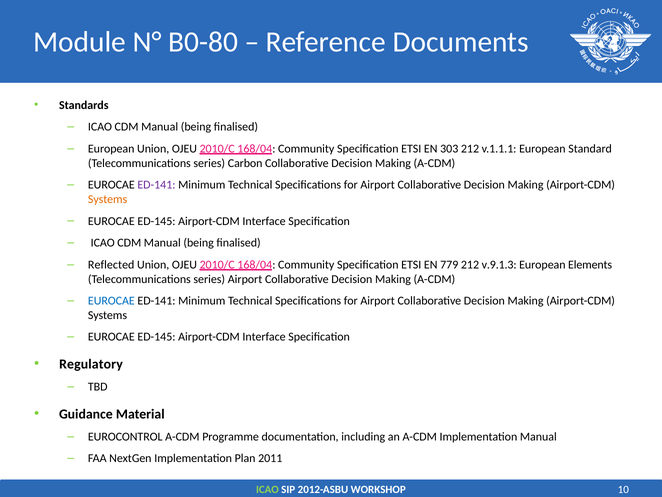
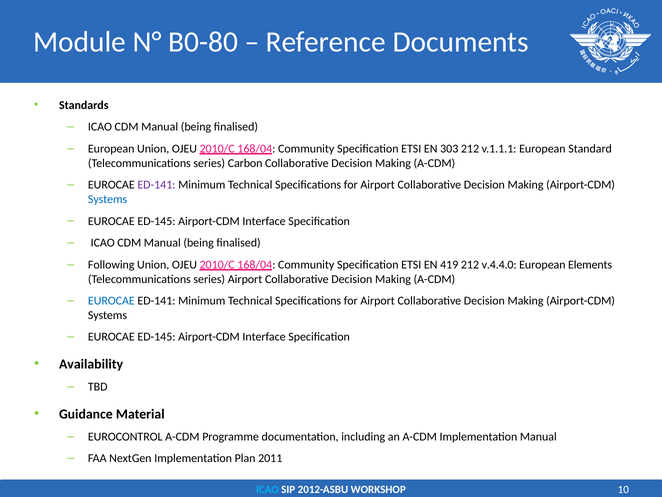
Systems at (108, 199) colour: orange -> blue
Reflected: Reflected -> Following
779: 779 -> 419
v.9.1.3: v.9.1.3 -> v.4.4.0
Regulatory: Regulatory -> Availability
ICAO at (267, 489) colour: light green -> light blue
